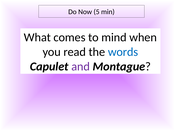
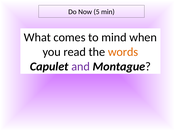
words colour: blue -> orange
